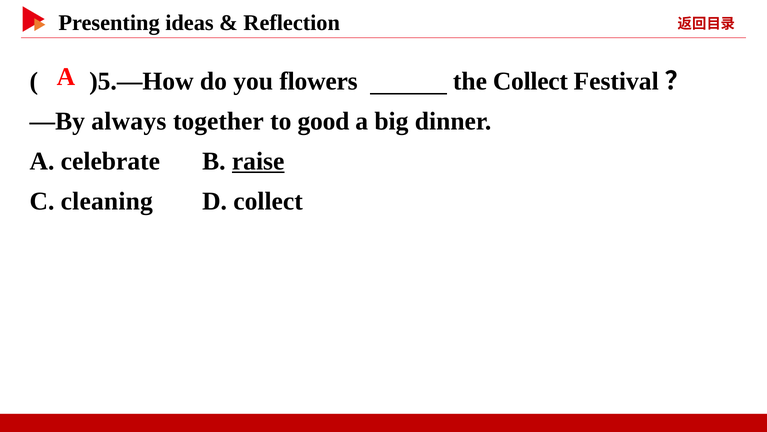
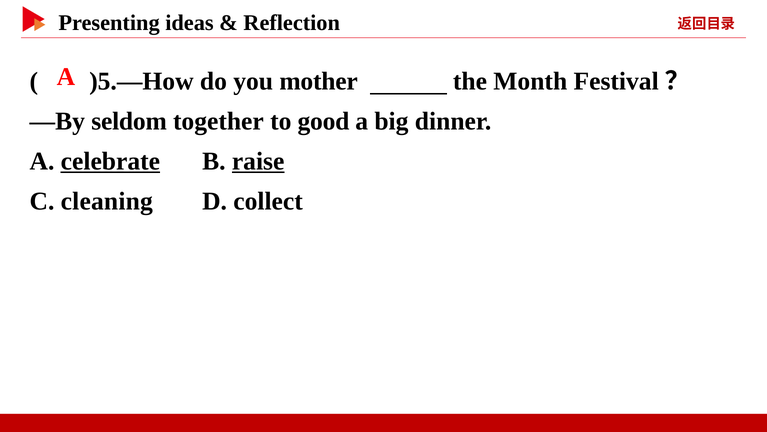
flowers: flowers -> mother
the Collect: Collect -> Month
always: always -> seldom
celebrate underline: none -> present
